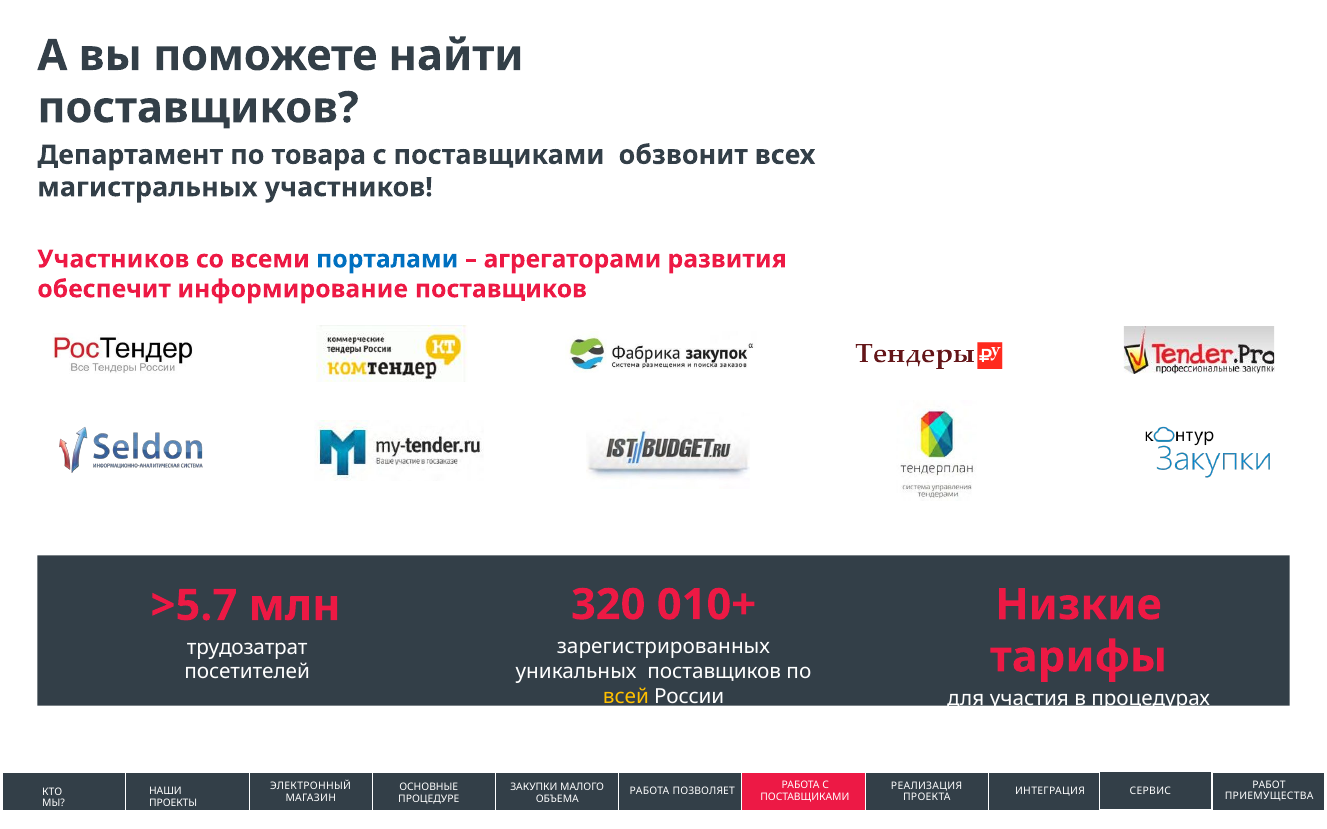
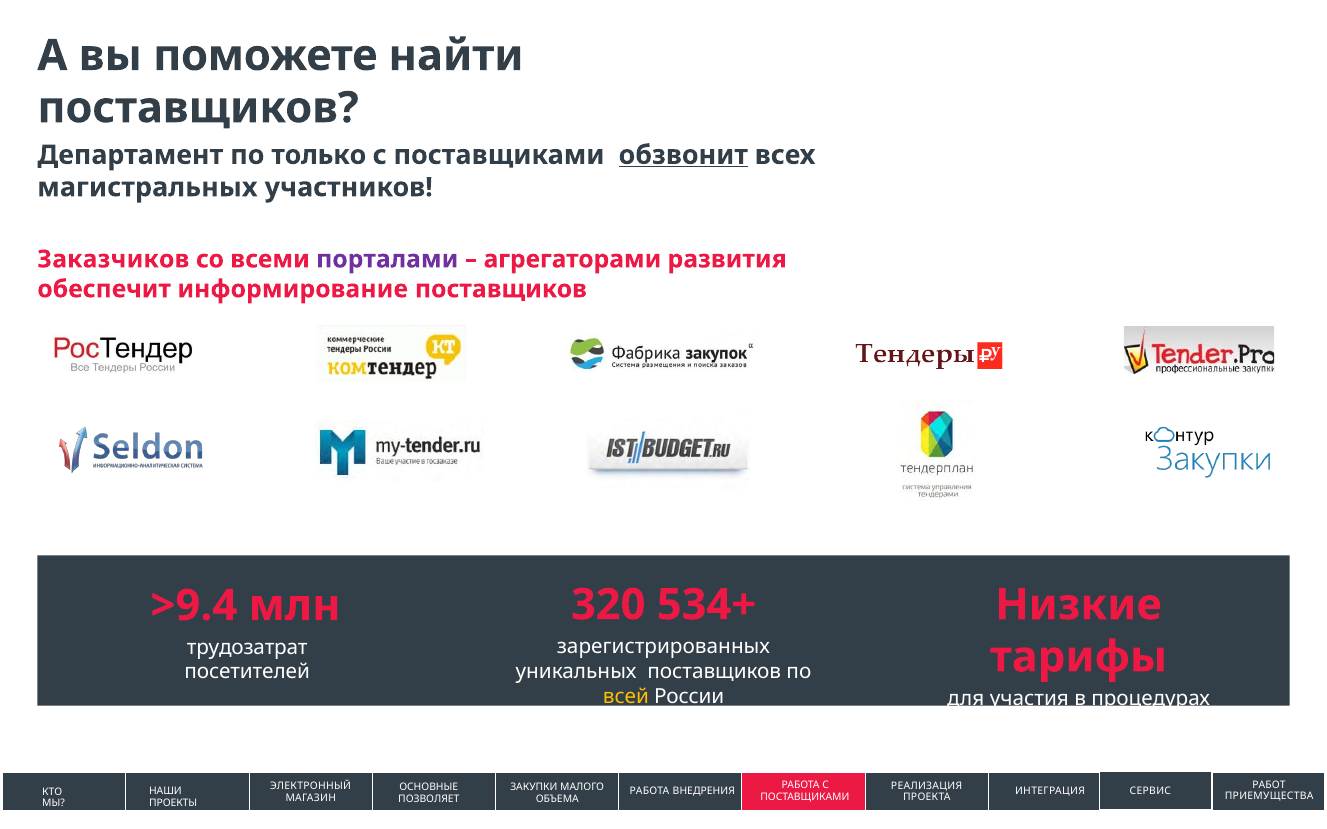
товара: товара -> только
обзвонит underline: none -> present
Участников at (113, 259): Участников -> Заказчиков
порталами colour: blue -> purple
010+: 010+ -> 534+
>5.7: >5.7 -> >9.4
ПОЗВОЛЯЕТ: ПОЗВОЛЯЕТ -> ВНЕДРЕНИЯ
ПРОЦЕДУРЕ: ПРОЦЕДУРЕ -> ПОЗВОЛЯЕТ
